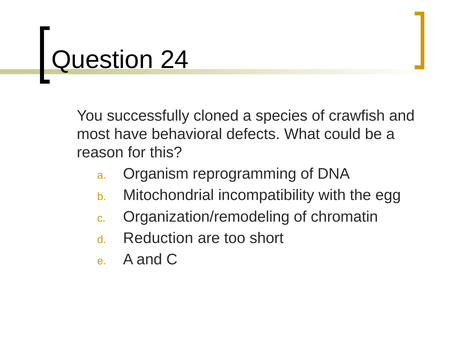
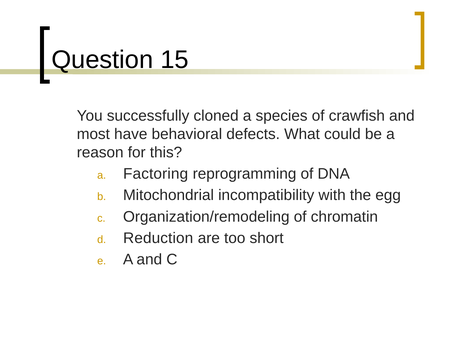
24: 24 -> 15
Organism: Organism -> Factoring
